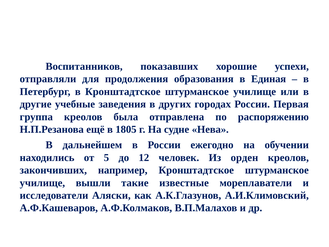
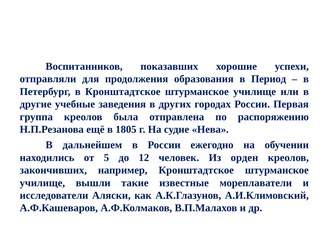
Единая: Единая -> Период
